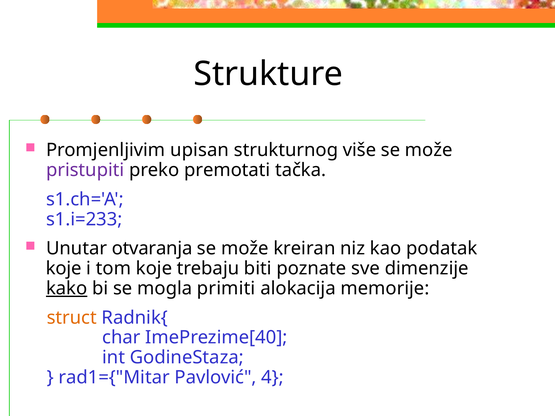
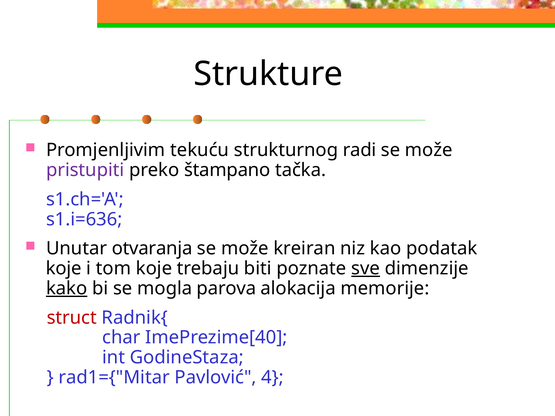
upisan: upisan -> tekuću
više: više -> radi
premotati: premotati -> štampano
s1.i=233: s1.i=233 -> s1.i=636
sve underline: none -> present
primiti: primiti -> parova
struct colour: orange -> red
